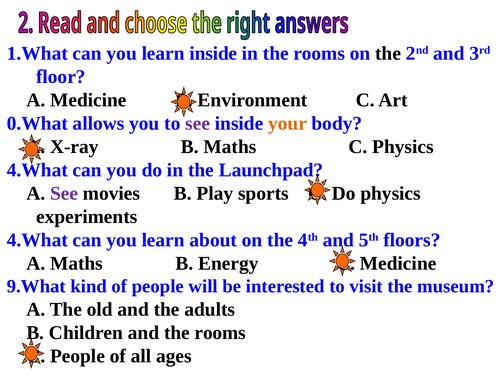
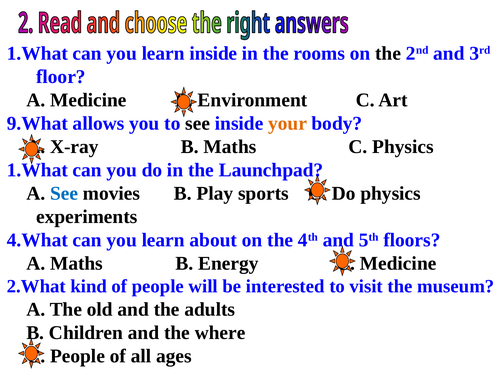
0.What: 0.What -> 9.What
see at (198, 123) colour: purple -> black
4.What at (37, 170): 4.What -> 1.What
See at (64, 193) colour: purple -> blue
9.What: 9.What -> 2.What
and the rooms: rooms -> where
